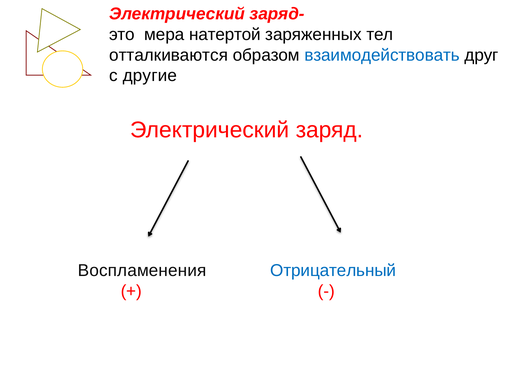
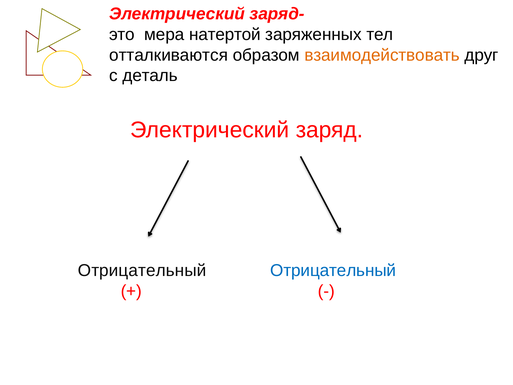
взаимодействовать colour: blue -> orange
другие: другие -> деталь
Воспламенения at (142, 270): Воспламенения -> Отрицательный
